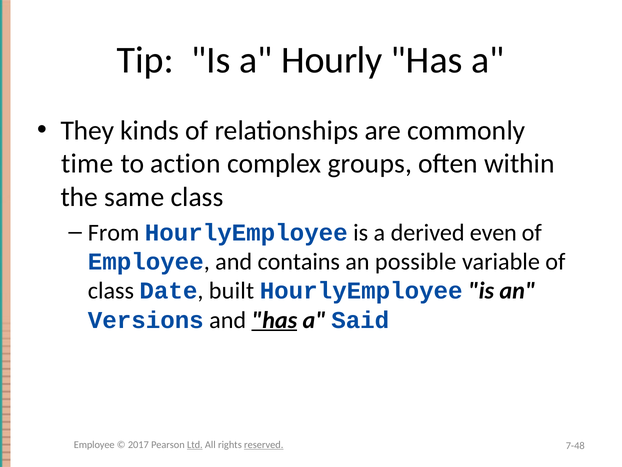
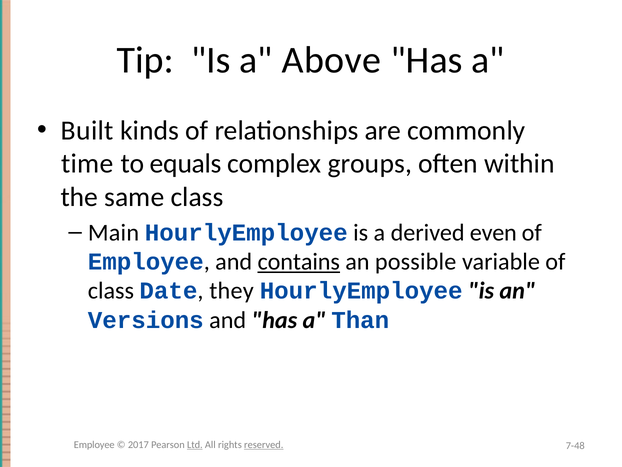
Hourly: Hourly -> Above
They: They -> Built
action: action -> equals
From: From -> Main
contains underline: none -> present
built: built -> they
has at (274, 320) underline: present -> none
Said: Said -> Than
